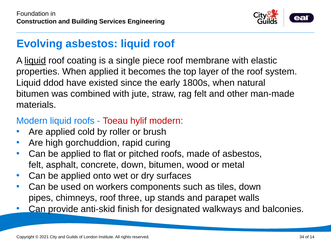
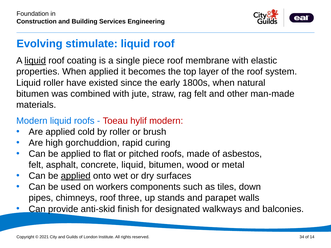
Evolving asbestos: asbestos -> stimulate
Liquid ddod: ddod -> roller
concrete down: down -> liquid
applied at (76, 176) underline: none -> present
